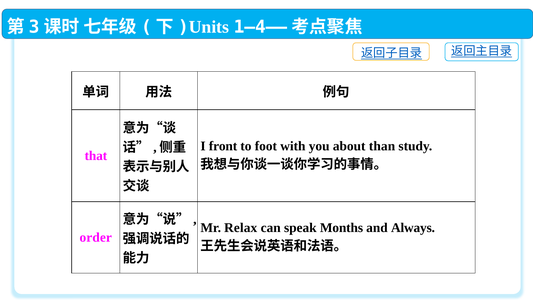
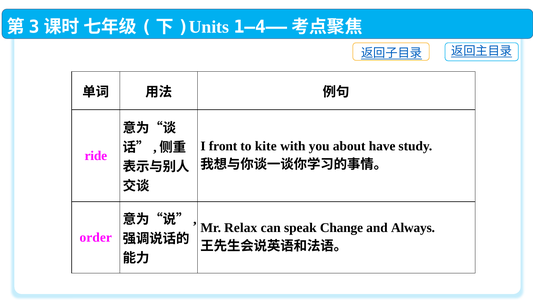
foot: foot -> kite
than: than -> have
that: that -> ride
Months: Months -> Change
